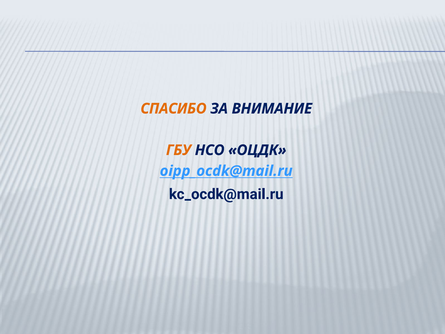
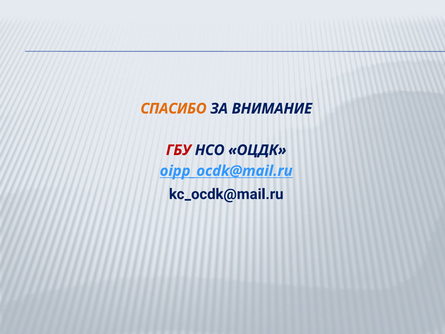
ГБУ colour: orange -> red
